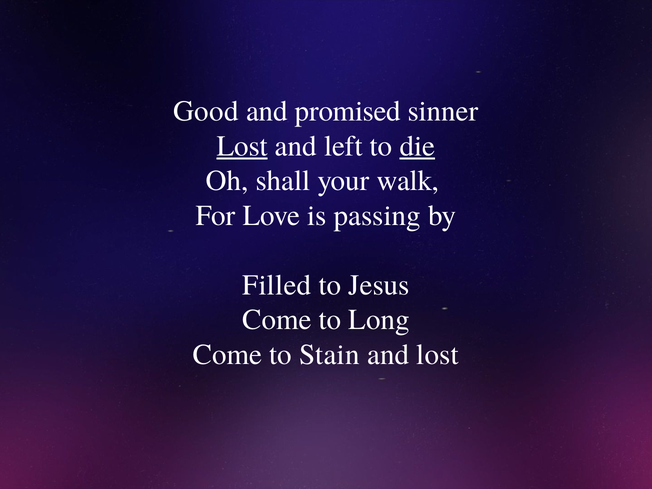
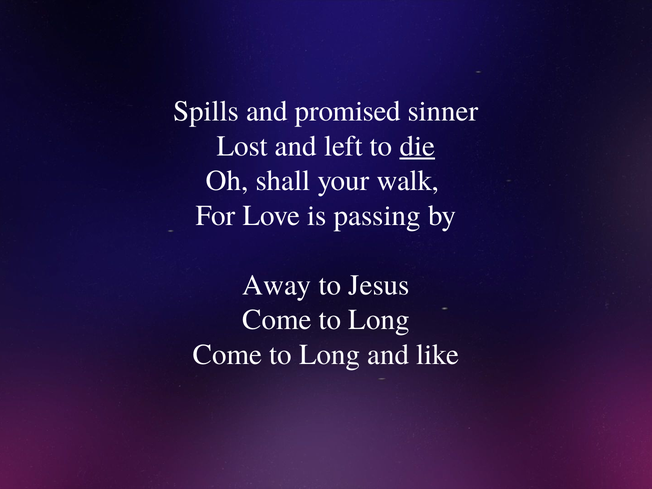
Good: Good -> Spills
Lost at (242, 146) underline: present -> none
Filled: Filled -> Away
Stain at (329, 355): Stain -> Long
and lost: lost -> like
